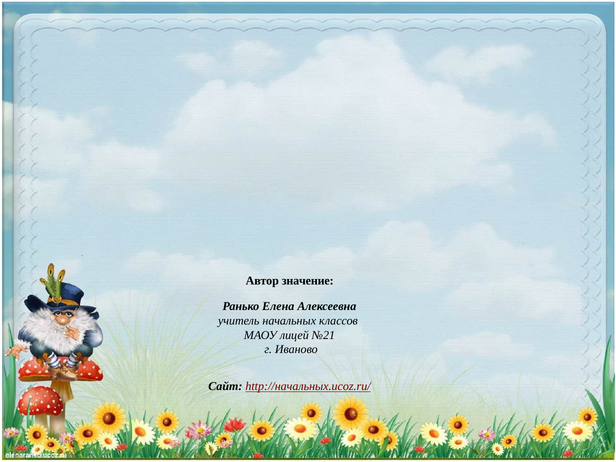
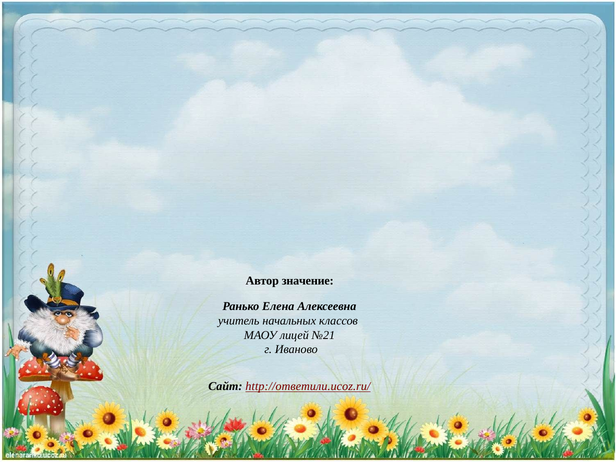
http://начальных.ucoz.ru/: http://начальных.ucoz.ru/ -> http://ответили.ucoz.ru/
